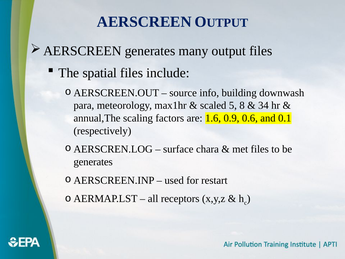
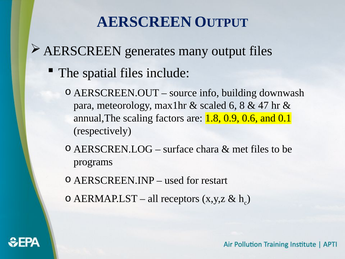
5: 5 -> 6
34: 34 -> 47
1.6: 1.6 -> 1.8
generates at (93, 162): generates -> programs
